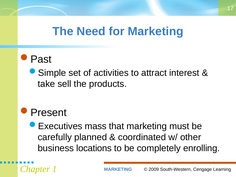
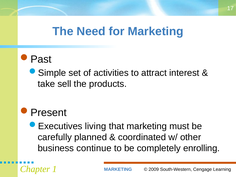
mass: mass -> living
locations: locations -> continue
